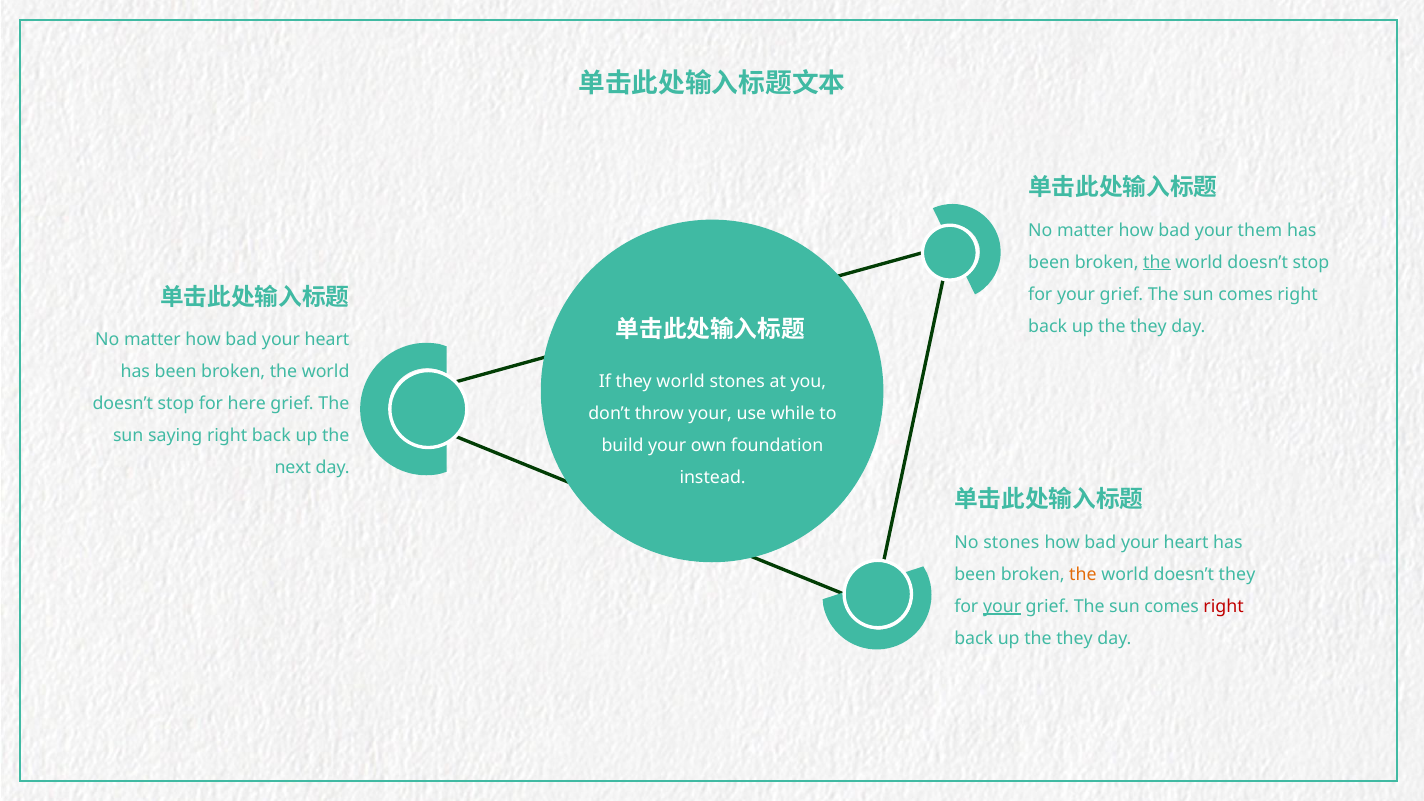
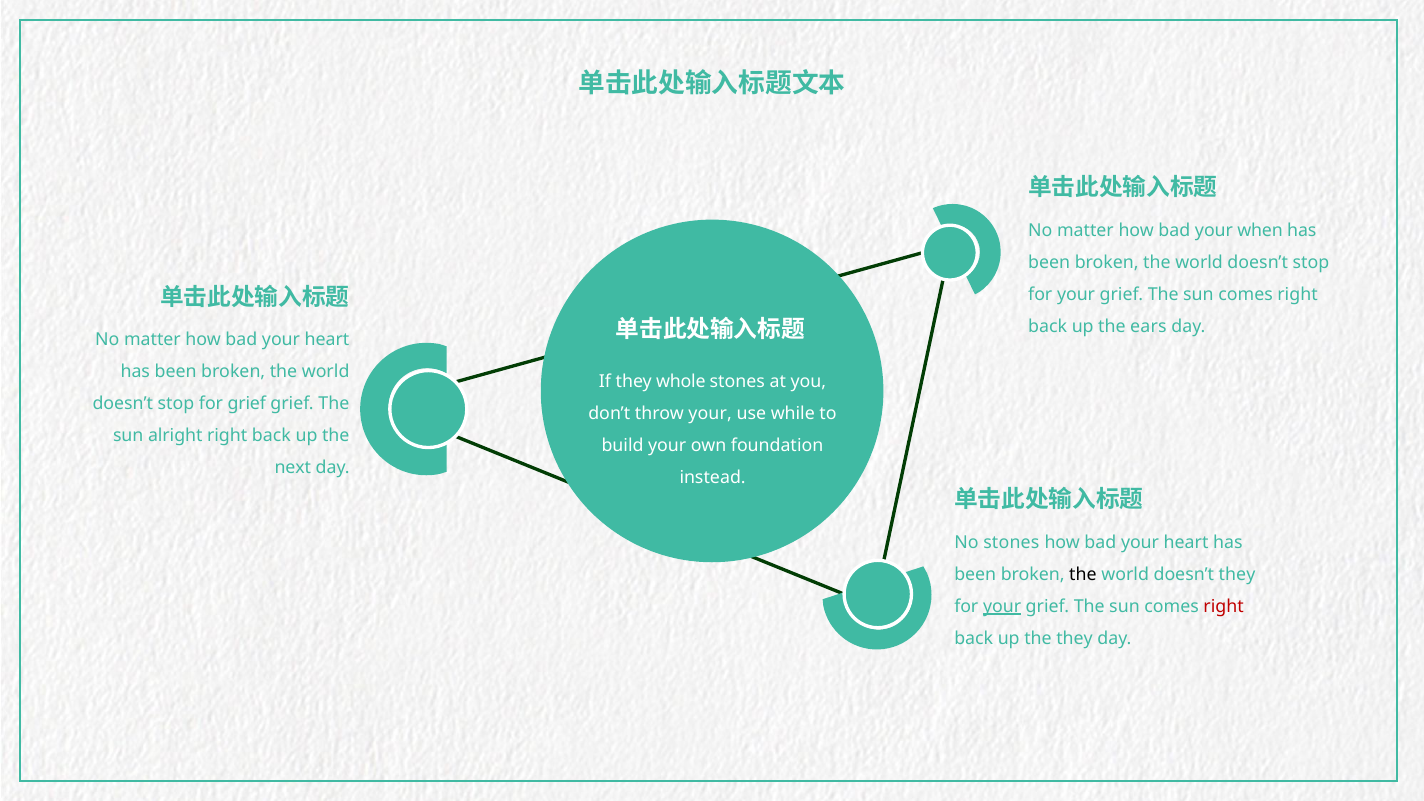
them: them -> when
the at (1157, 262) underline: present -> none
they at (1148, 326): they -> ears
they world: world -> whole
for here: here -> grief
saying: saying -> alright
the at (1083, 574) colour: orange -> black
